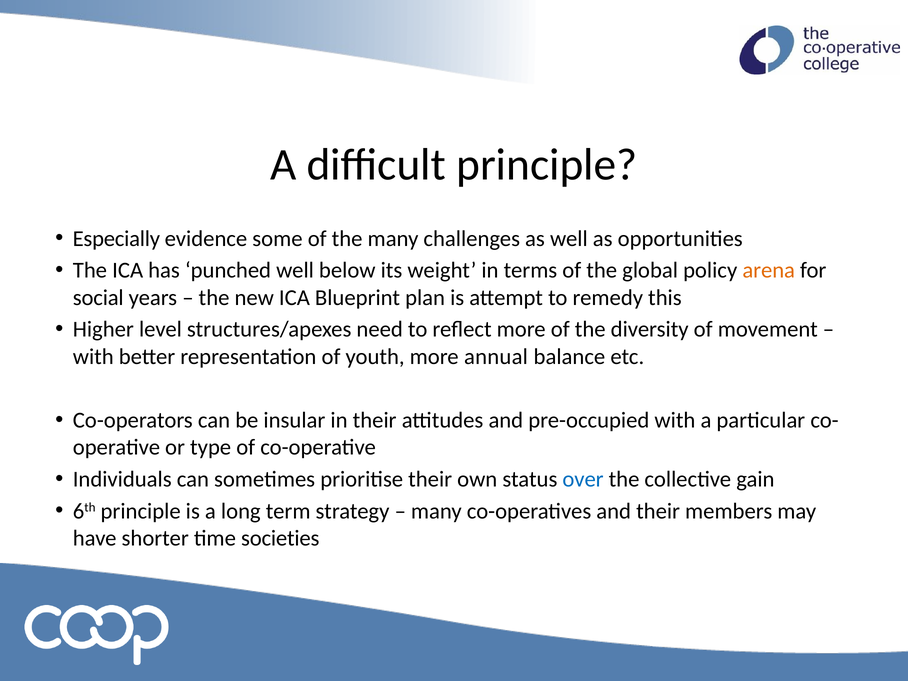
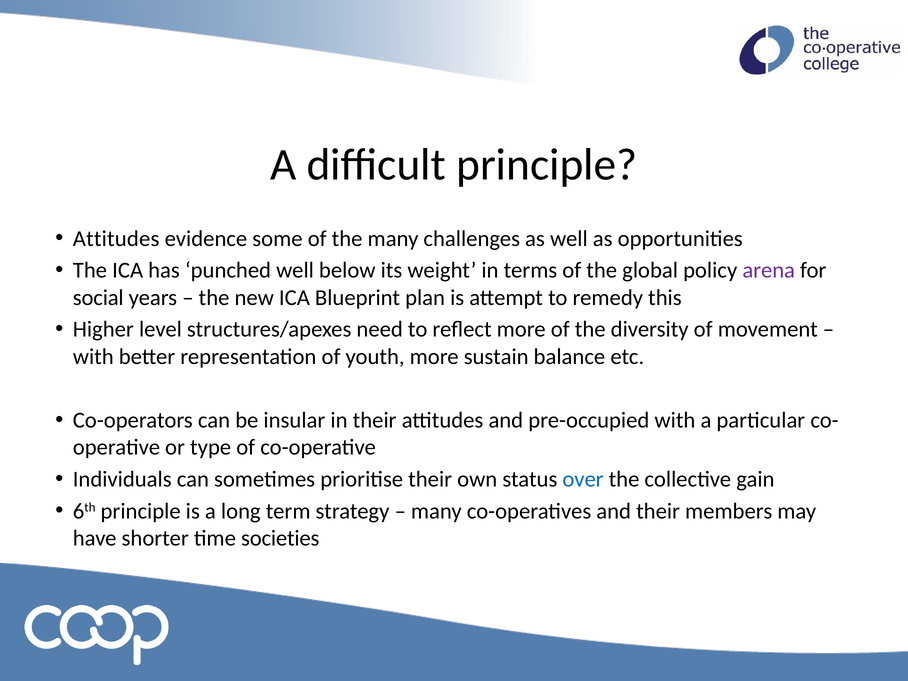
Especially at (116, 239): Especially -> Attitudes
arena colour: orange -> purple
annual: annual -> sustain
